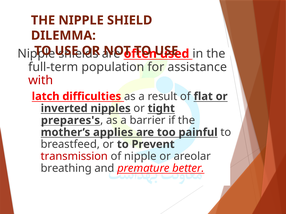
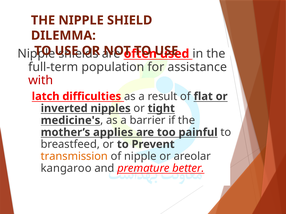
prepares's: prepares's -> medicine's
transmission colour: red -> orange
breathing: breathing -> kangaroo
